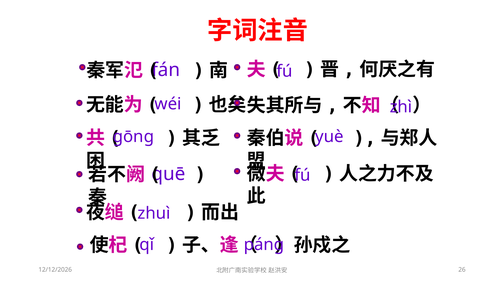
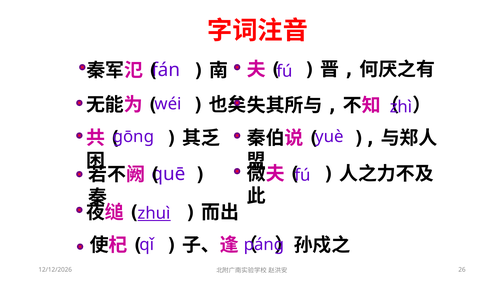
zhuì underline: none -> present
